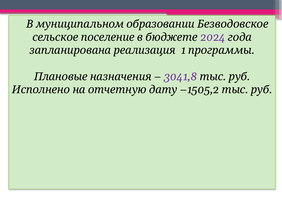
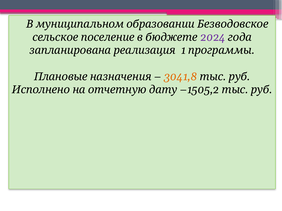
3041,8 colour: purple -> orange
